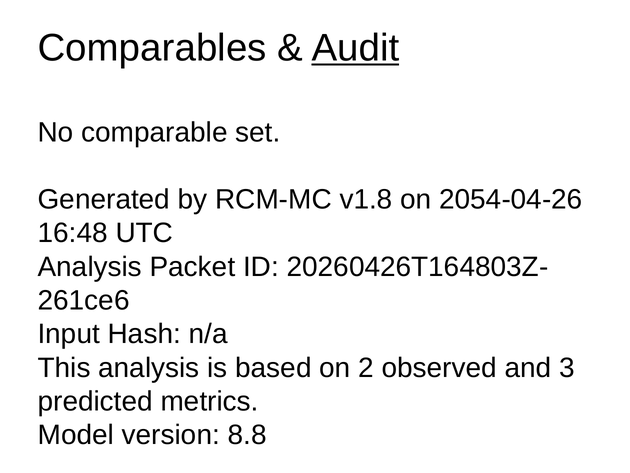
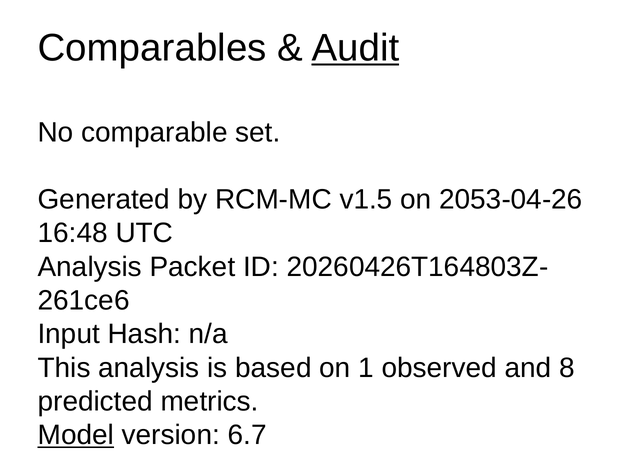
v1.8: v1.8 -> v1.5
2054-04-26: 2054-04-26 -> 2053-04-26
2: 2 -> 1
3: 3 -> 8
Model underline: none -> present
8.8: 8.8 -> 6.7
